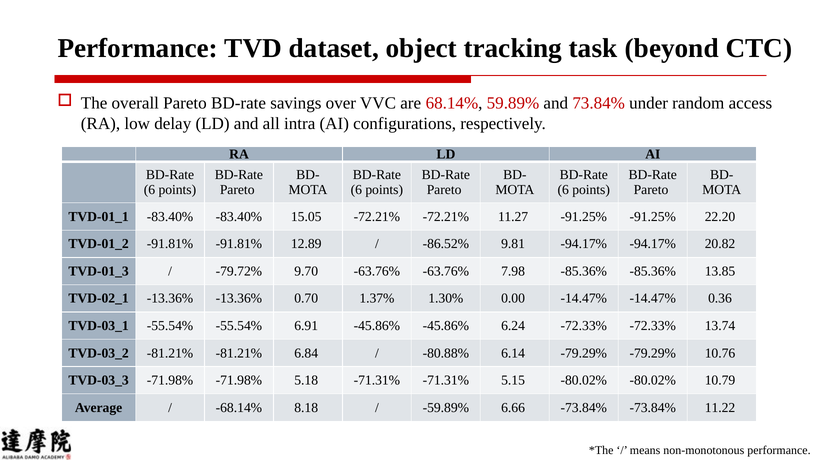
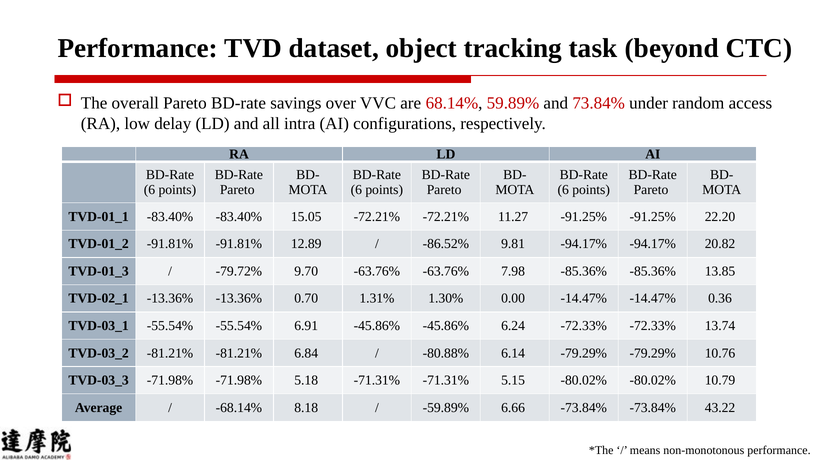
1.37%: 1.37% -> 1.31%
11.22: 11.22 -> 43.22
